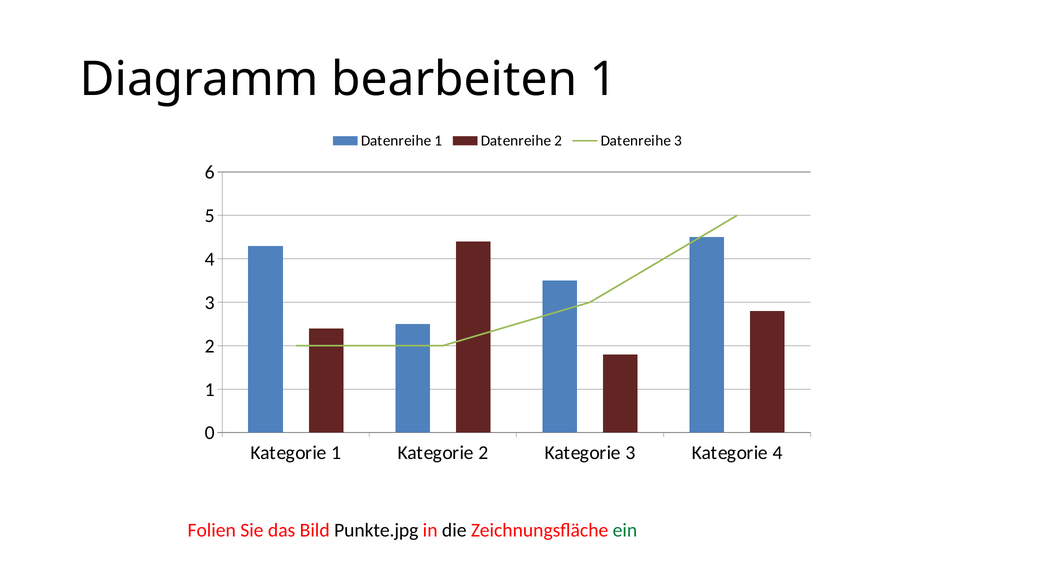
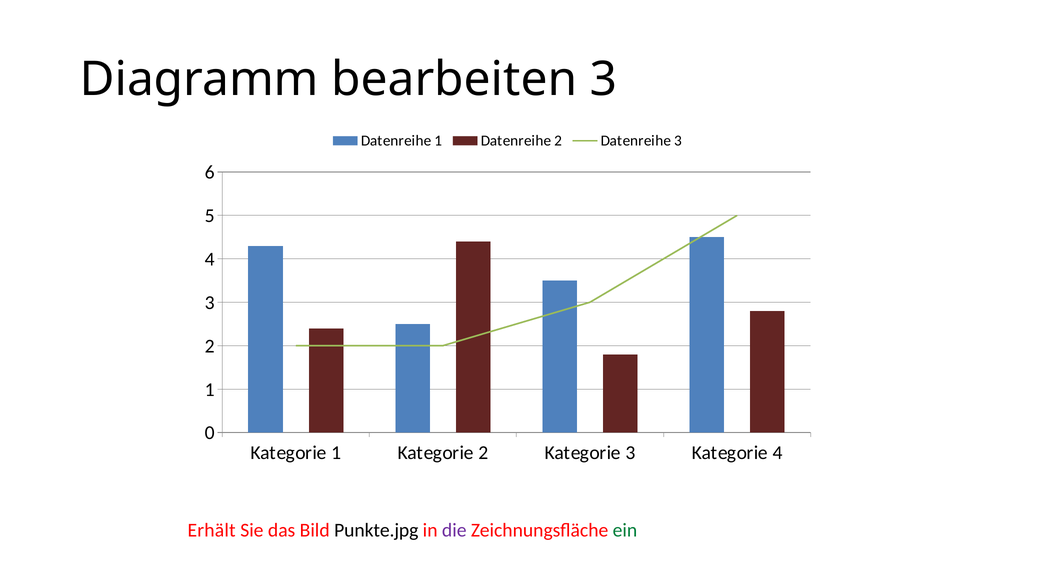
bearbeiten 1: 1 -> 3
Folien: Folien -> Erhält
die colour: black -> purple
